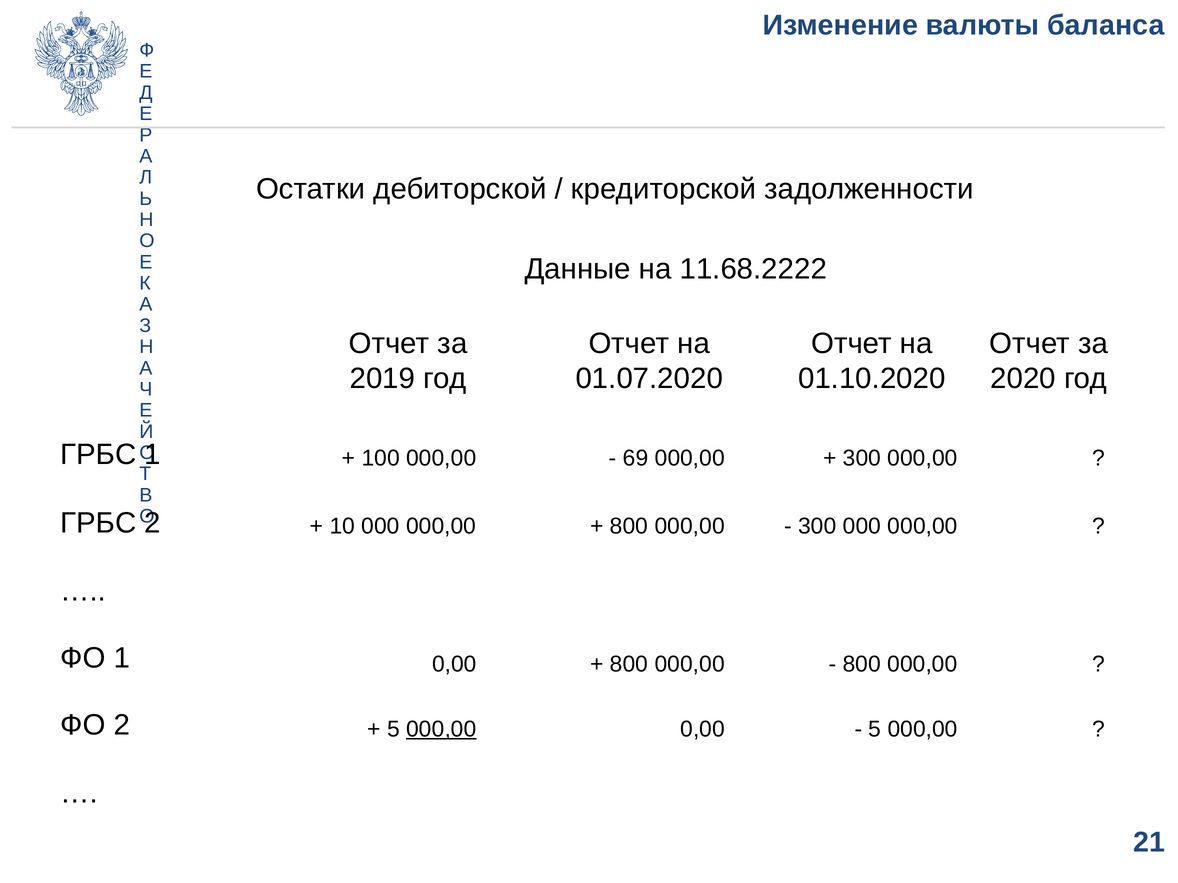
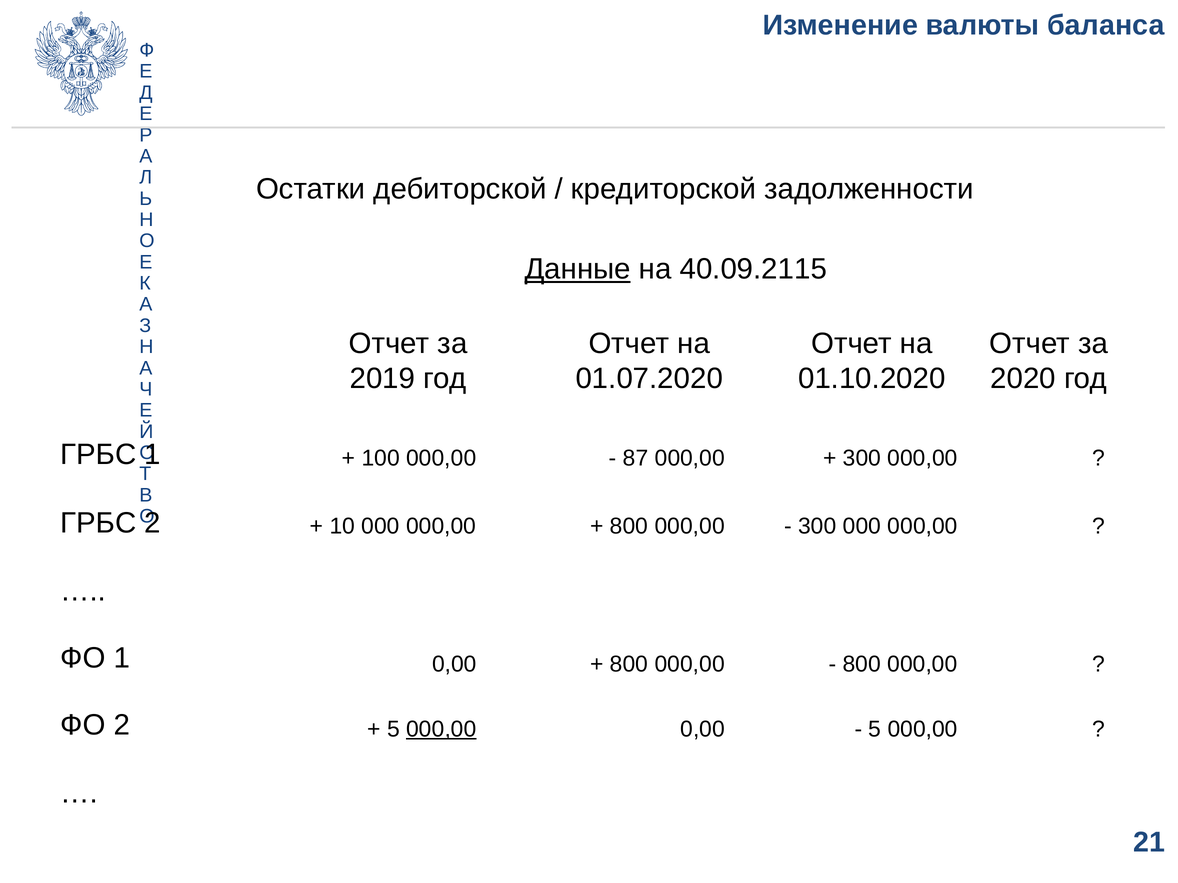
Данные underline: none -> present
11.68.2222: 11.68.2222 -> 40.09.2115
69: 69 -> 87
